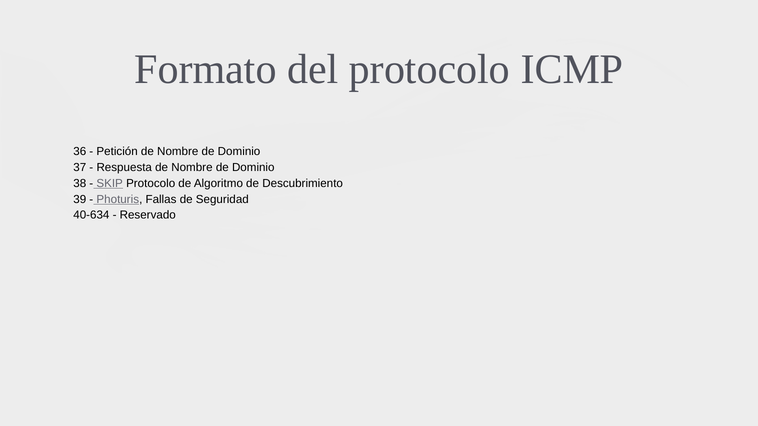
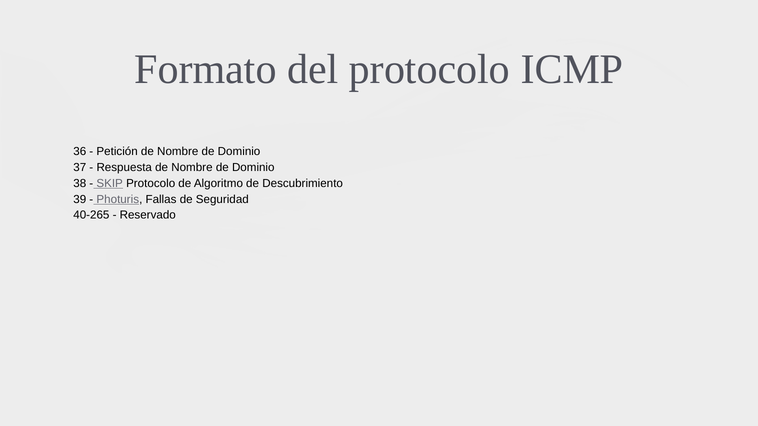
40-634: 40-634 -> 40-265
